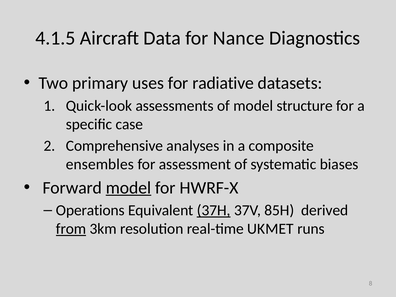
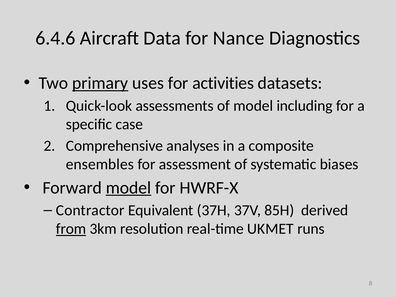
4.1.5: 4.1.5 -> 6.4.6
primary underline: none -> present
radiative: radiative -> activities
structure: structure -> including
Operations: Operations -> Contractor
37H underline: present -> none
